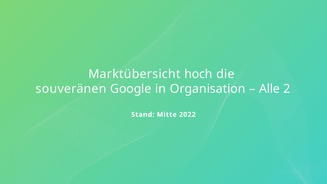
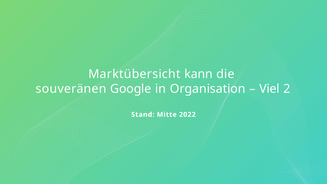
hoch: hoch -> kann
Alle: Alle -> Viel
